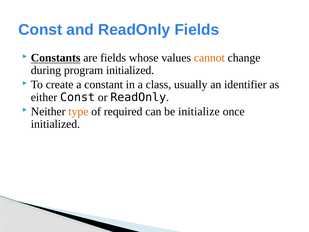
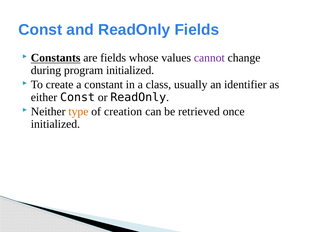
cannot colour: orange -> purple
required: required -> creation
initialize: initialize -> retrieved
